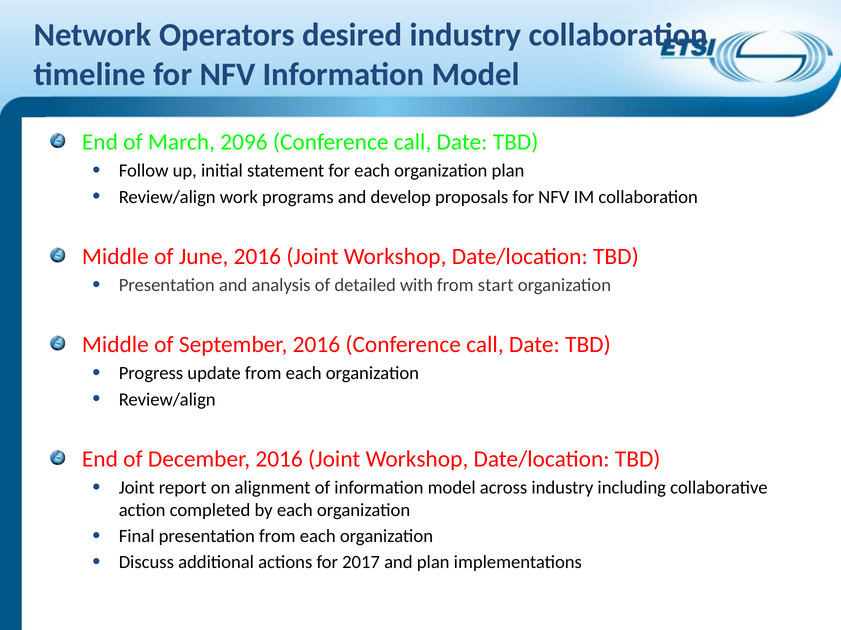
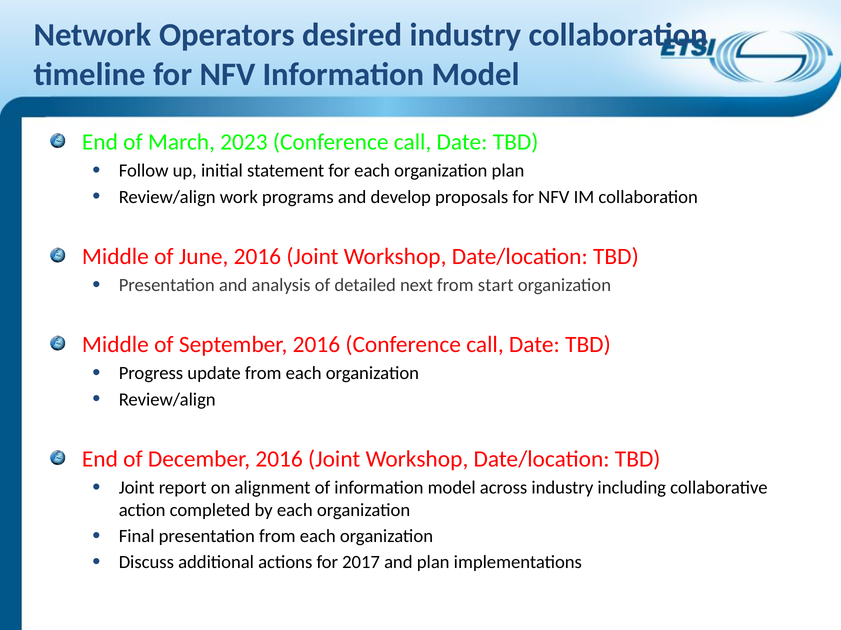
2096: 2096 -> 2023
with: with -> next
